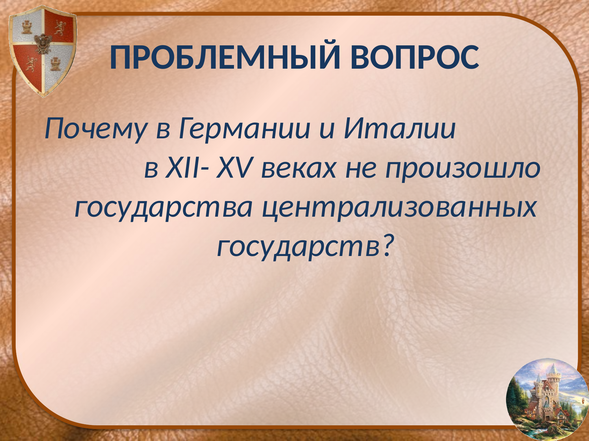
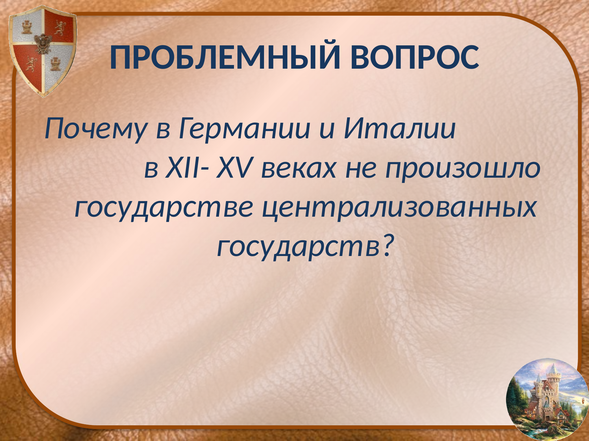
государства: государства -> государстве
